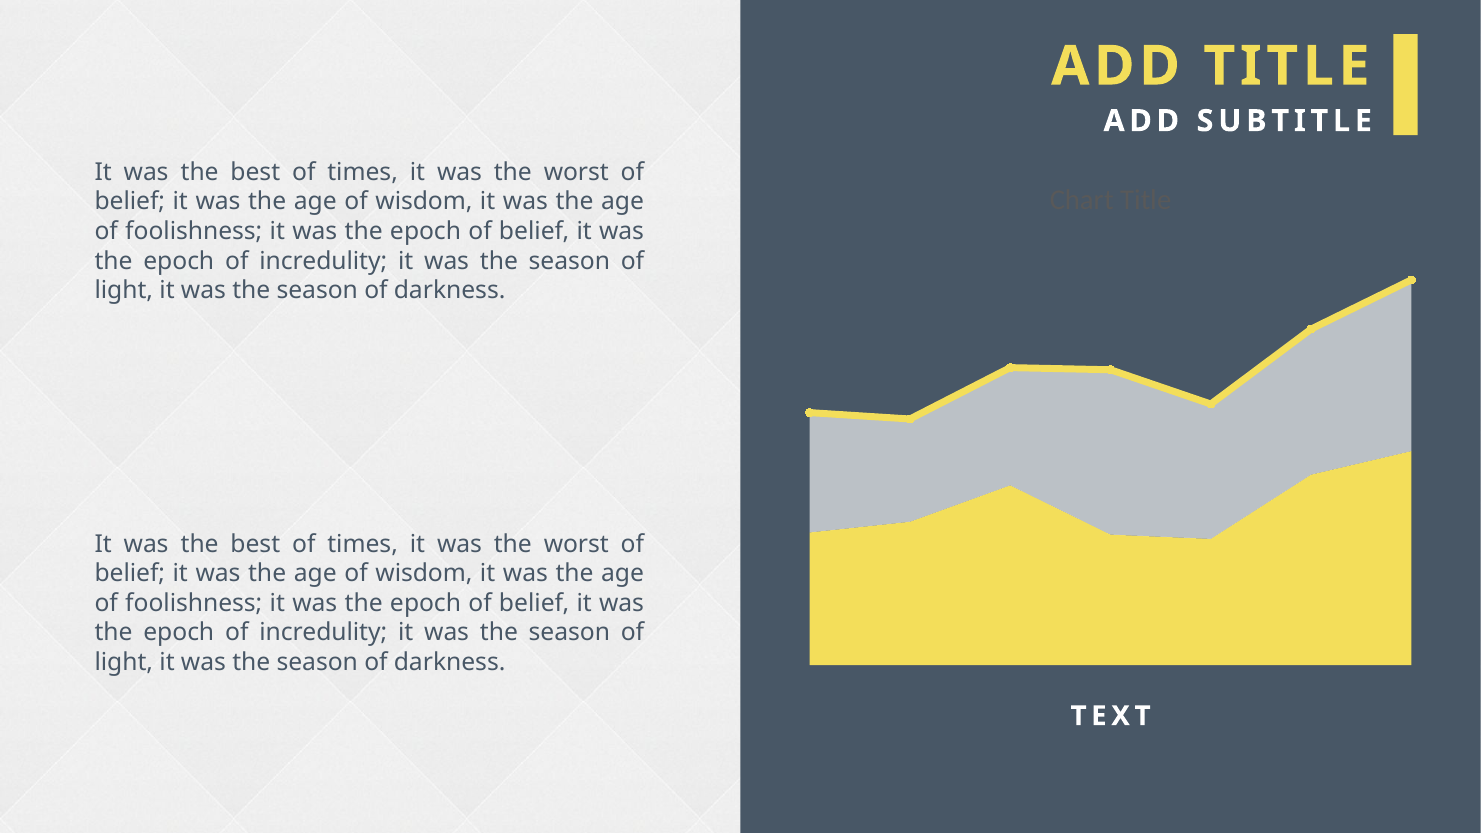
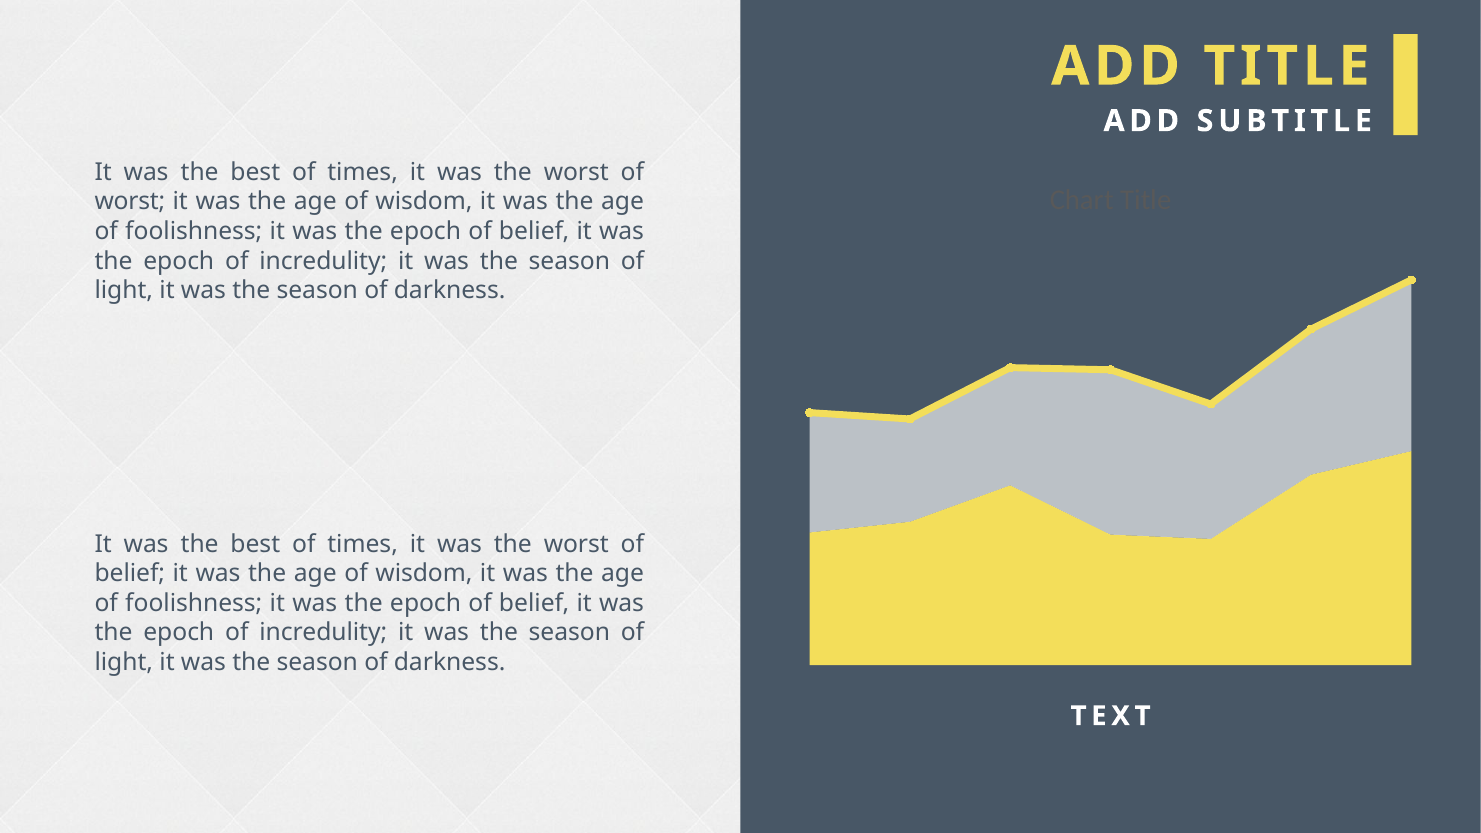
belief at (130, 202): belief -> worst
